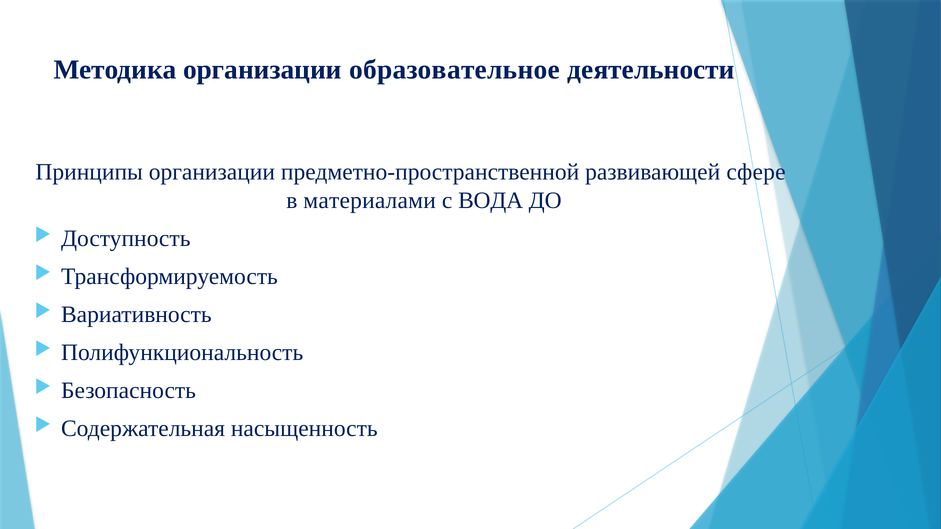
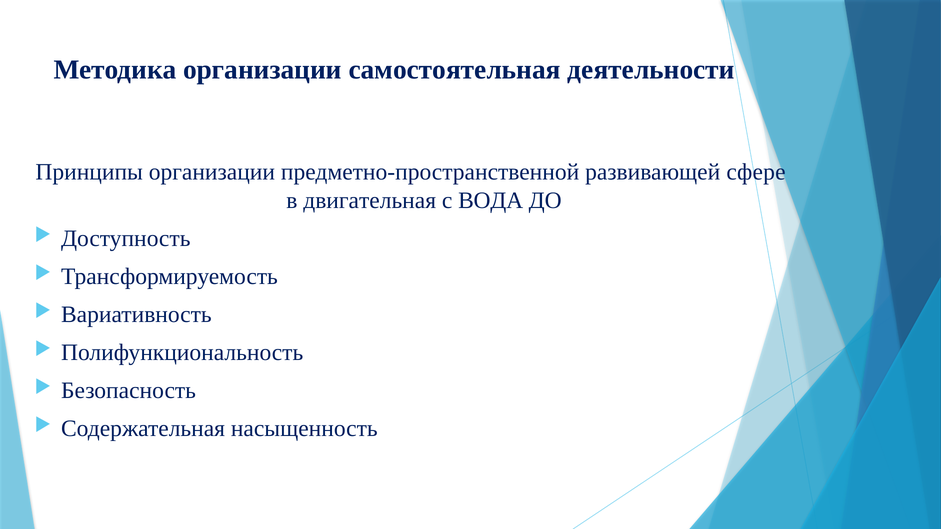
образовательное: образовательное -> самостоятельная
материалами: материалами -> двигательная
